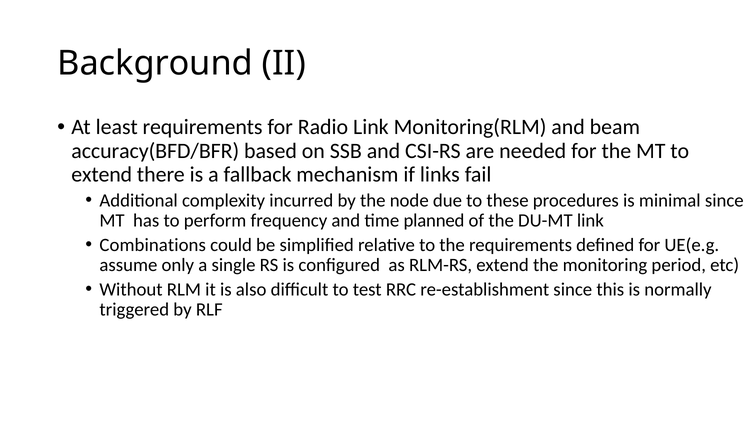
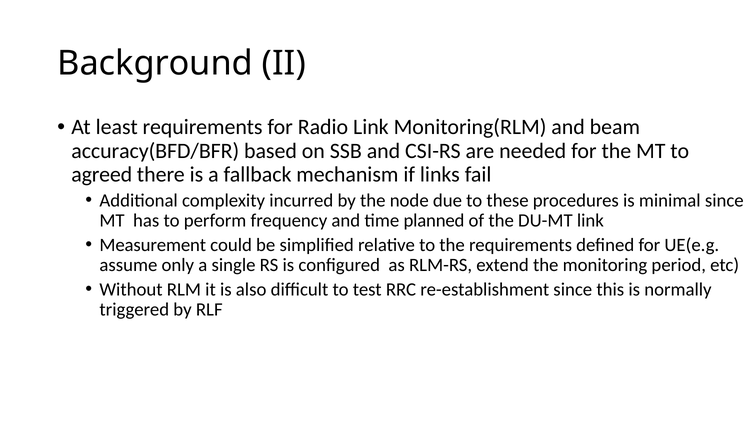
extend at (102, 174): extend -> agreed
Combinations: Combinations -> Measurement
